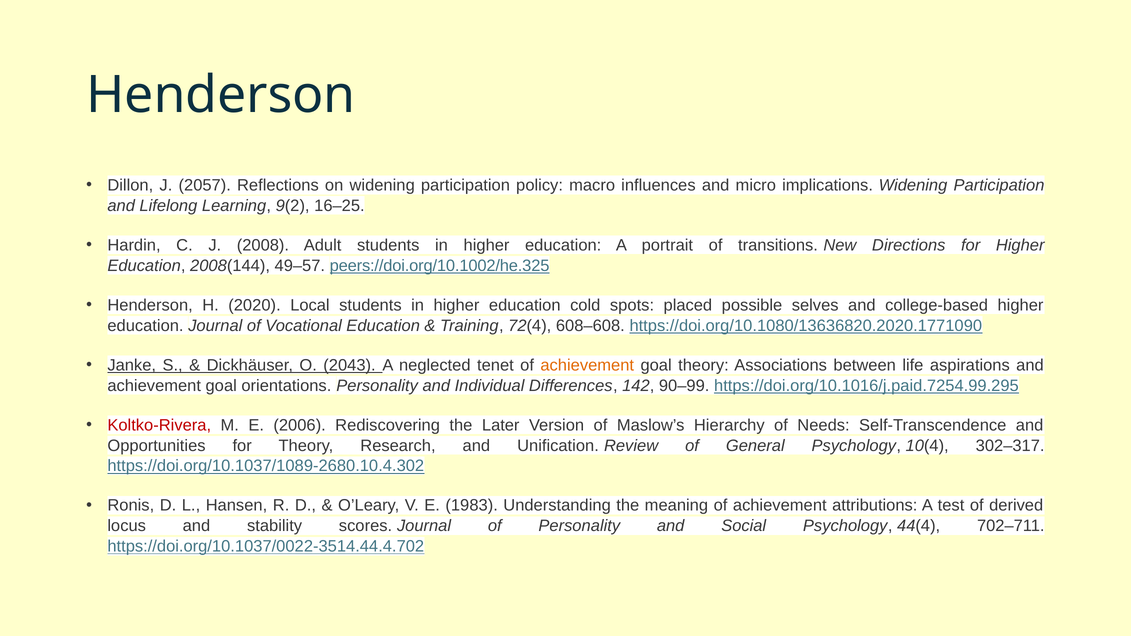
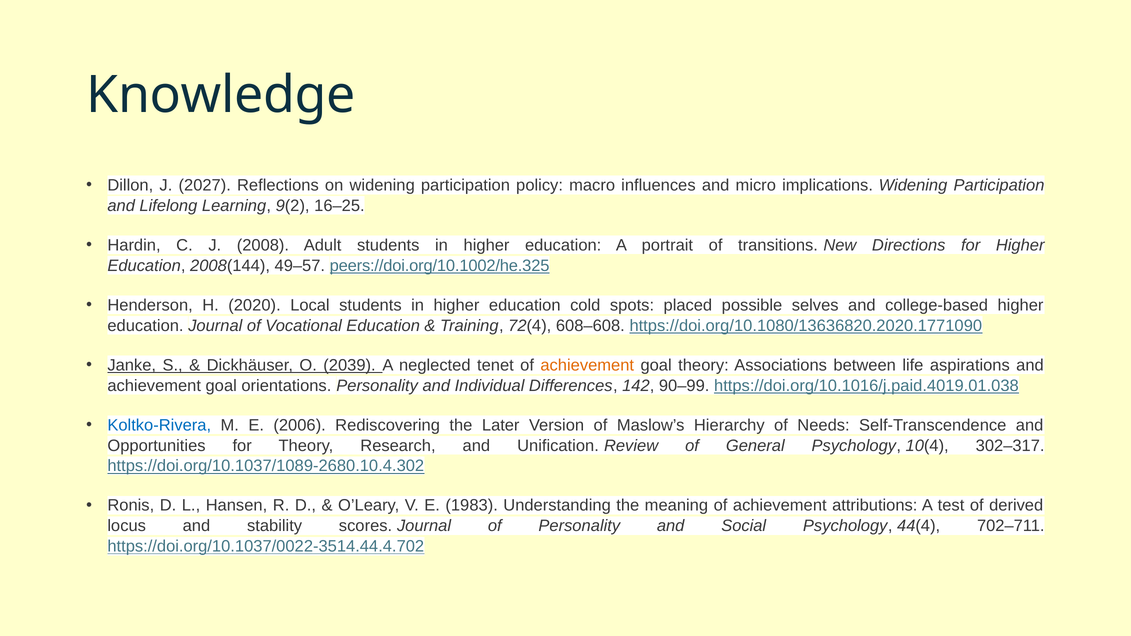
Henderson at (221, 95): Henderson -> Knowledge
2057: 2057 -> 2027
2043: 2043 -> 2039
https://doi.org/10.1016/j.paid.7254.99.295: https://doi.org/10.1016/j.paid.7254.99.295 -> https://doi.org/10.1016/j.paid.4019.01.038
Koltko-Rivera colour: red -> blue
